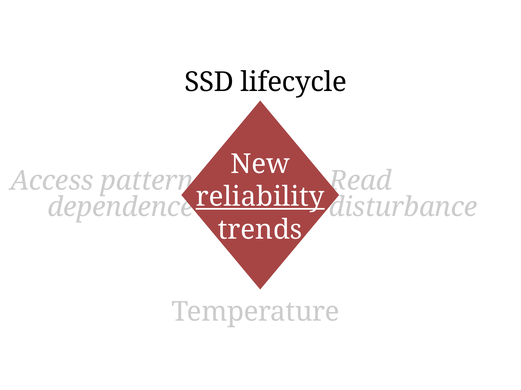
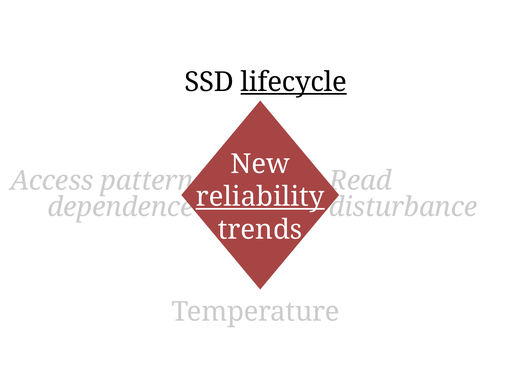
lifecycle underline: none -> present
